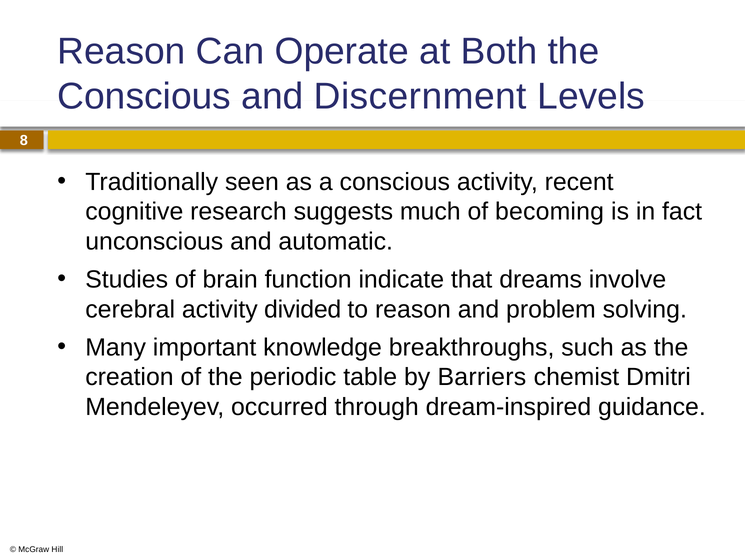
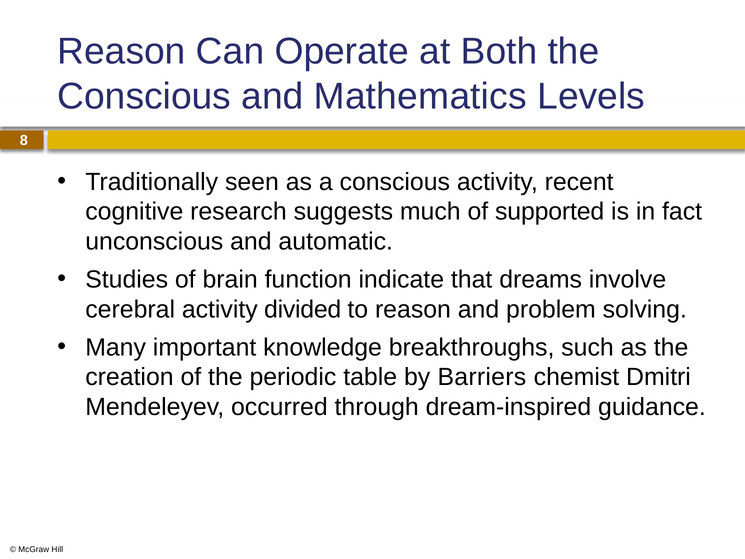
Discernment: Discernment -> Mathematics
becoming: becoming -> supported
